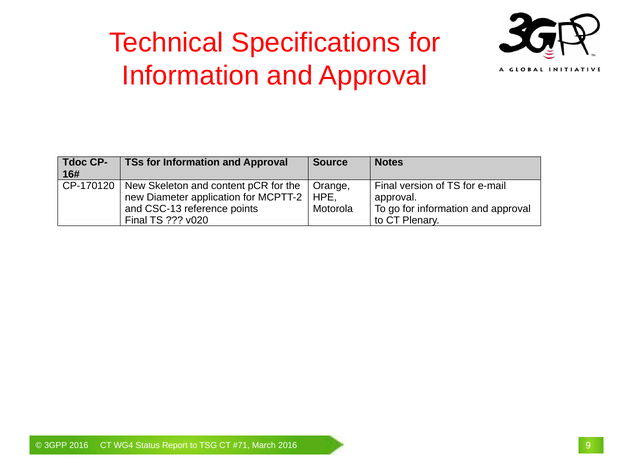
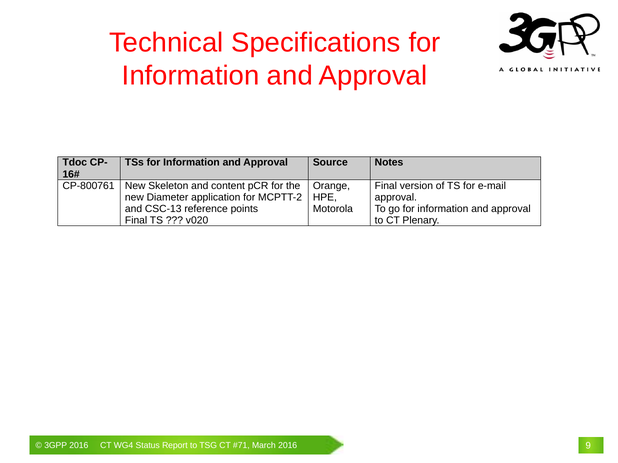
CP-170120: CP-170120 -> CP-800761
